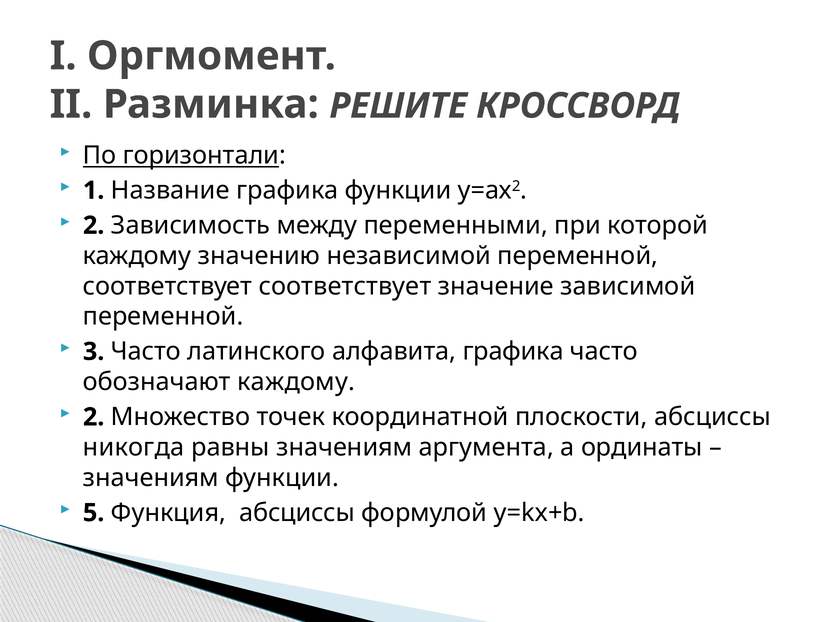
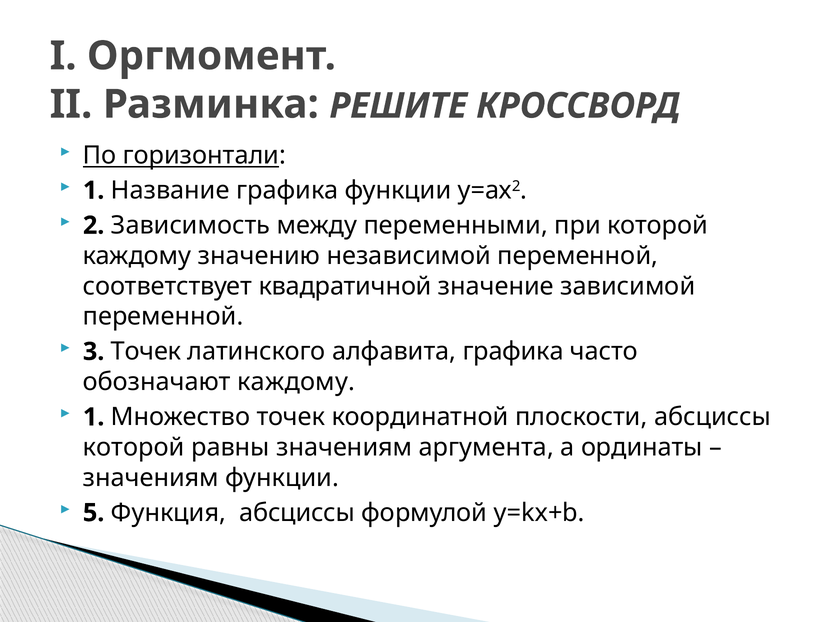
соответствует соответствует: соответствует -> квадратичной
3 Часто: Часто -> Точек
2 at (94, 417): 2 -> 1
никогда at (134, 448): никогда -> которой
